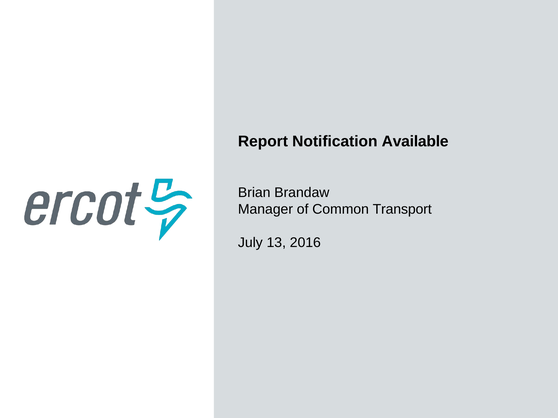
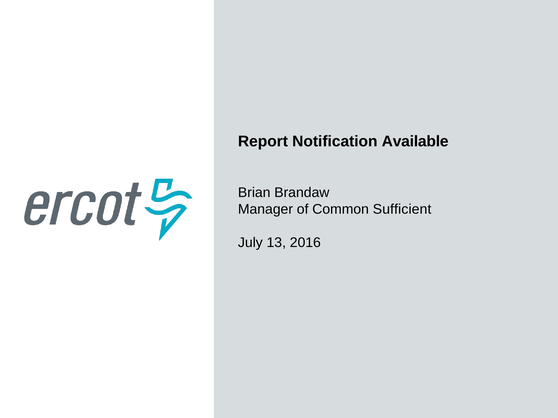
Transport: Transport -> Sufficient
